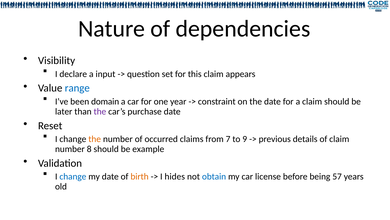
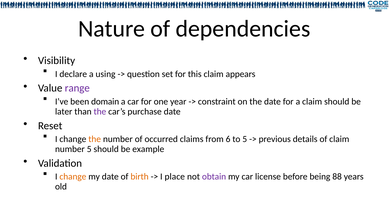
input: input -> using
range colour: blue -> purple
7: 7 -> 6
to 9: 9 -> 5
number 8: 8 -> 5
change at (73, 176) colour: blue -> orange
hides: hides -> place
obtain colour: blue -> purple
57: 57 -> 88
